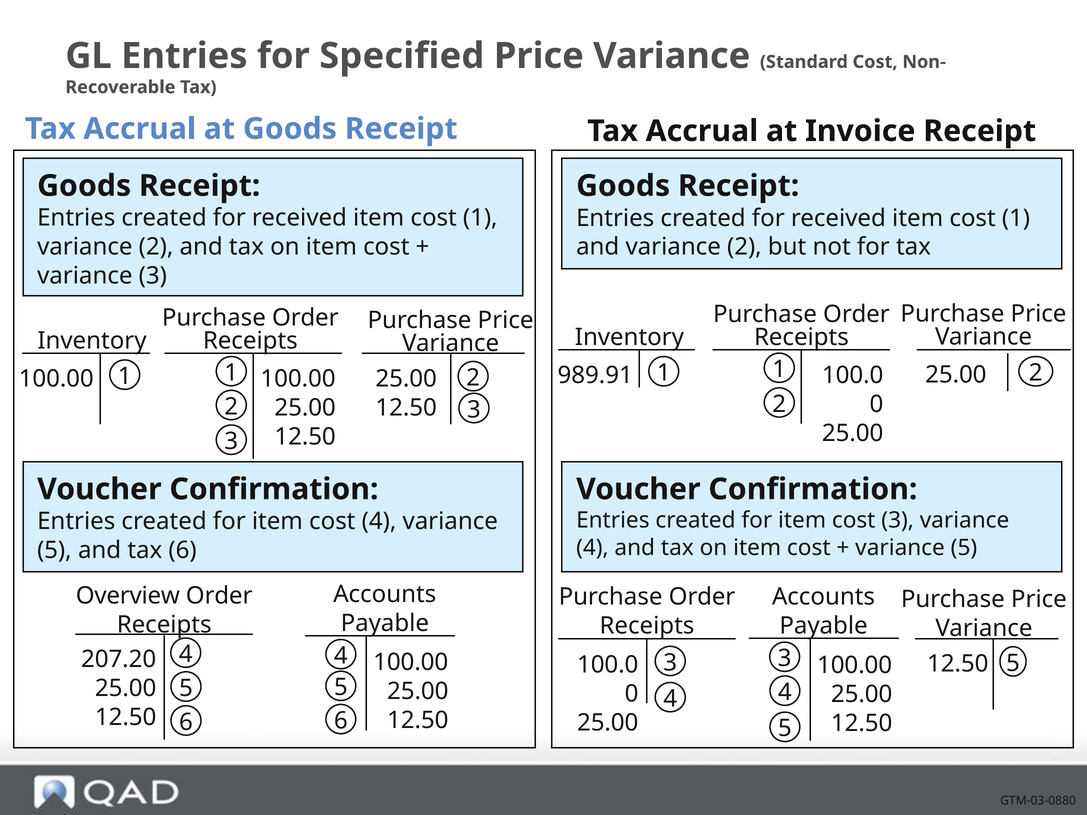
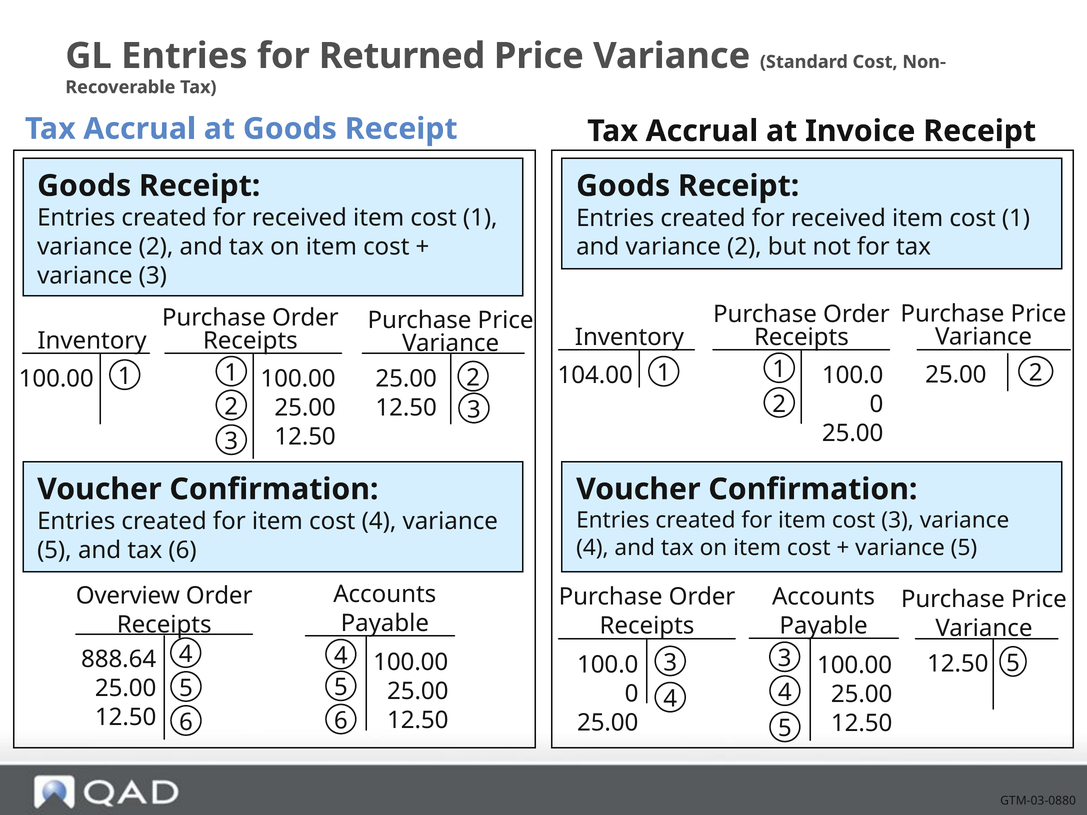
Specified: Specified -> Returned
989.91: 989.91 -> 104.00
207.20: 207.20 -> 888.64
